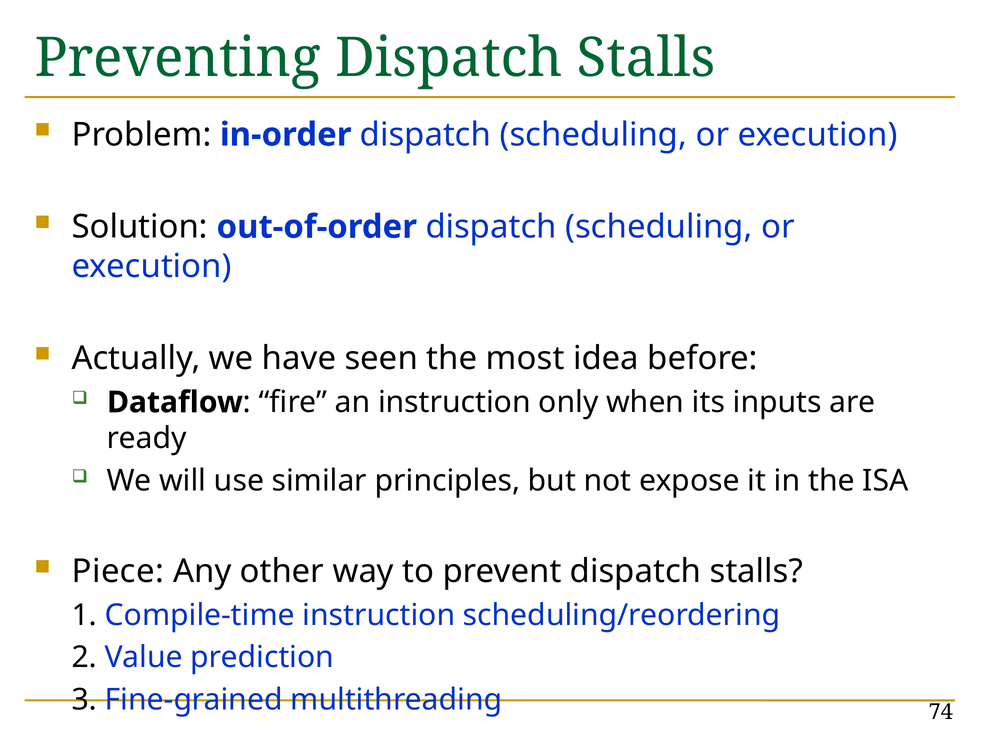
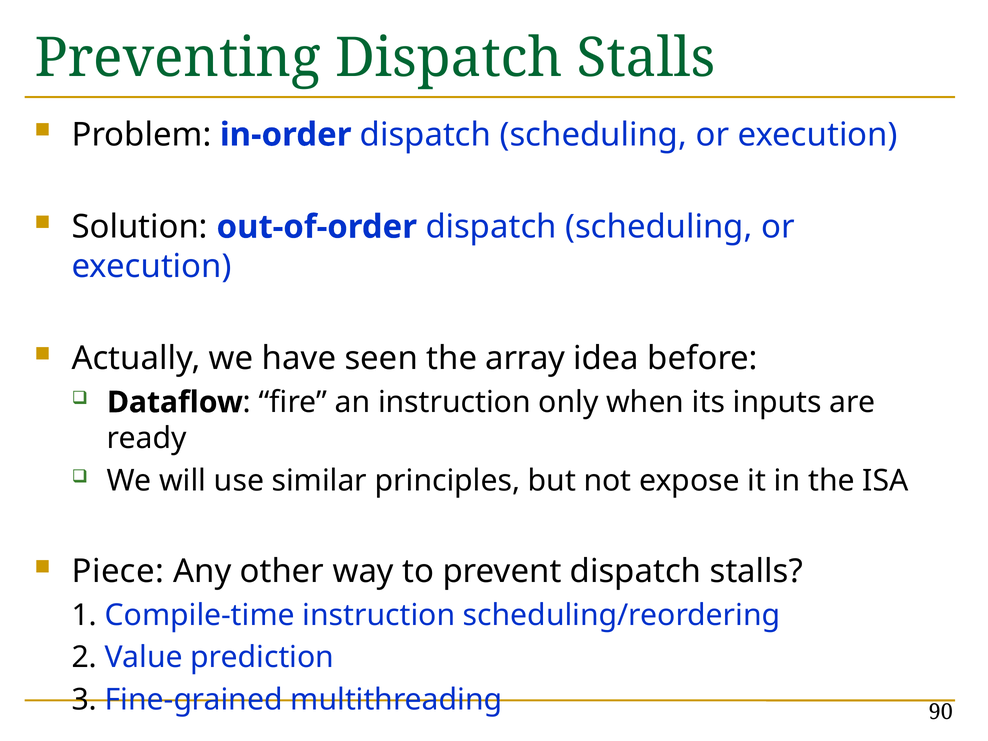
most: most -> array
74: 74 -> 90
